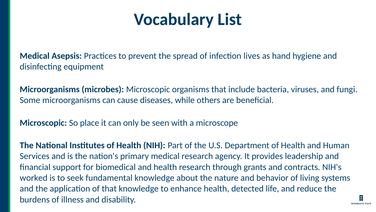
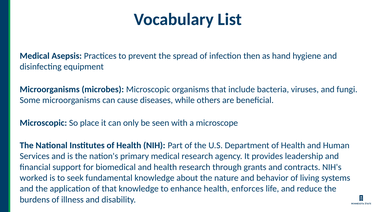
lives: lives -> then
detected: detected -> enforces
